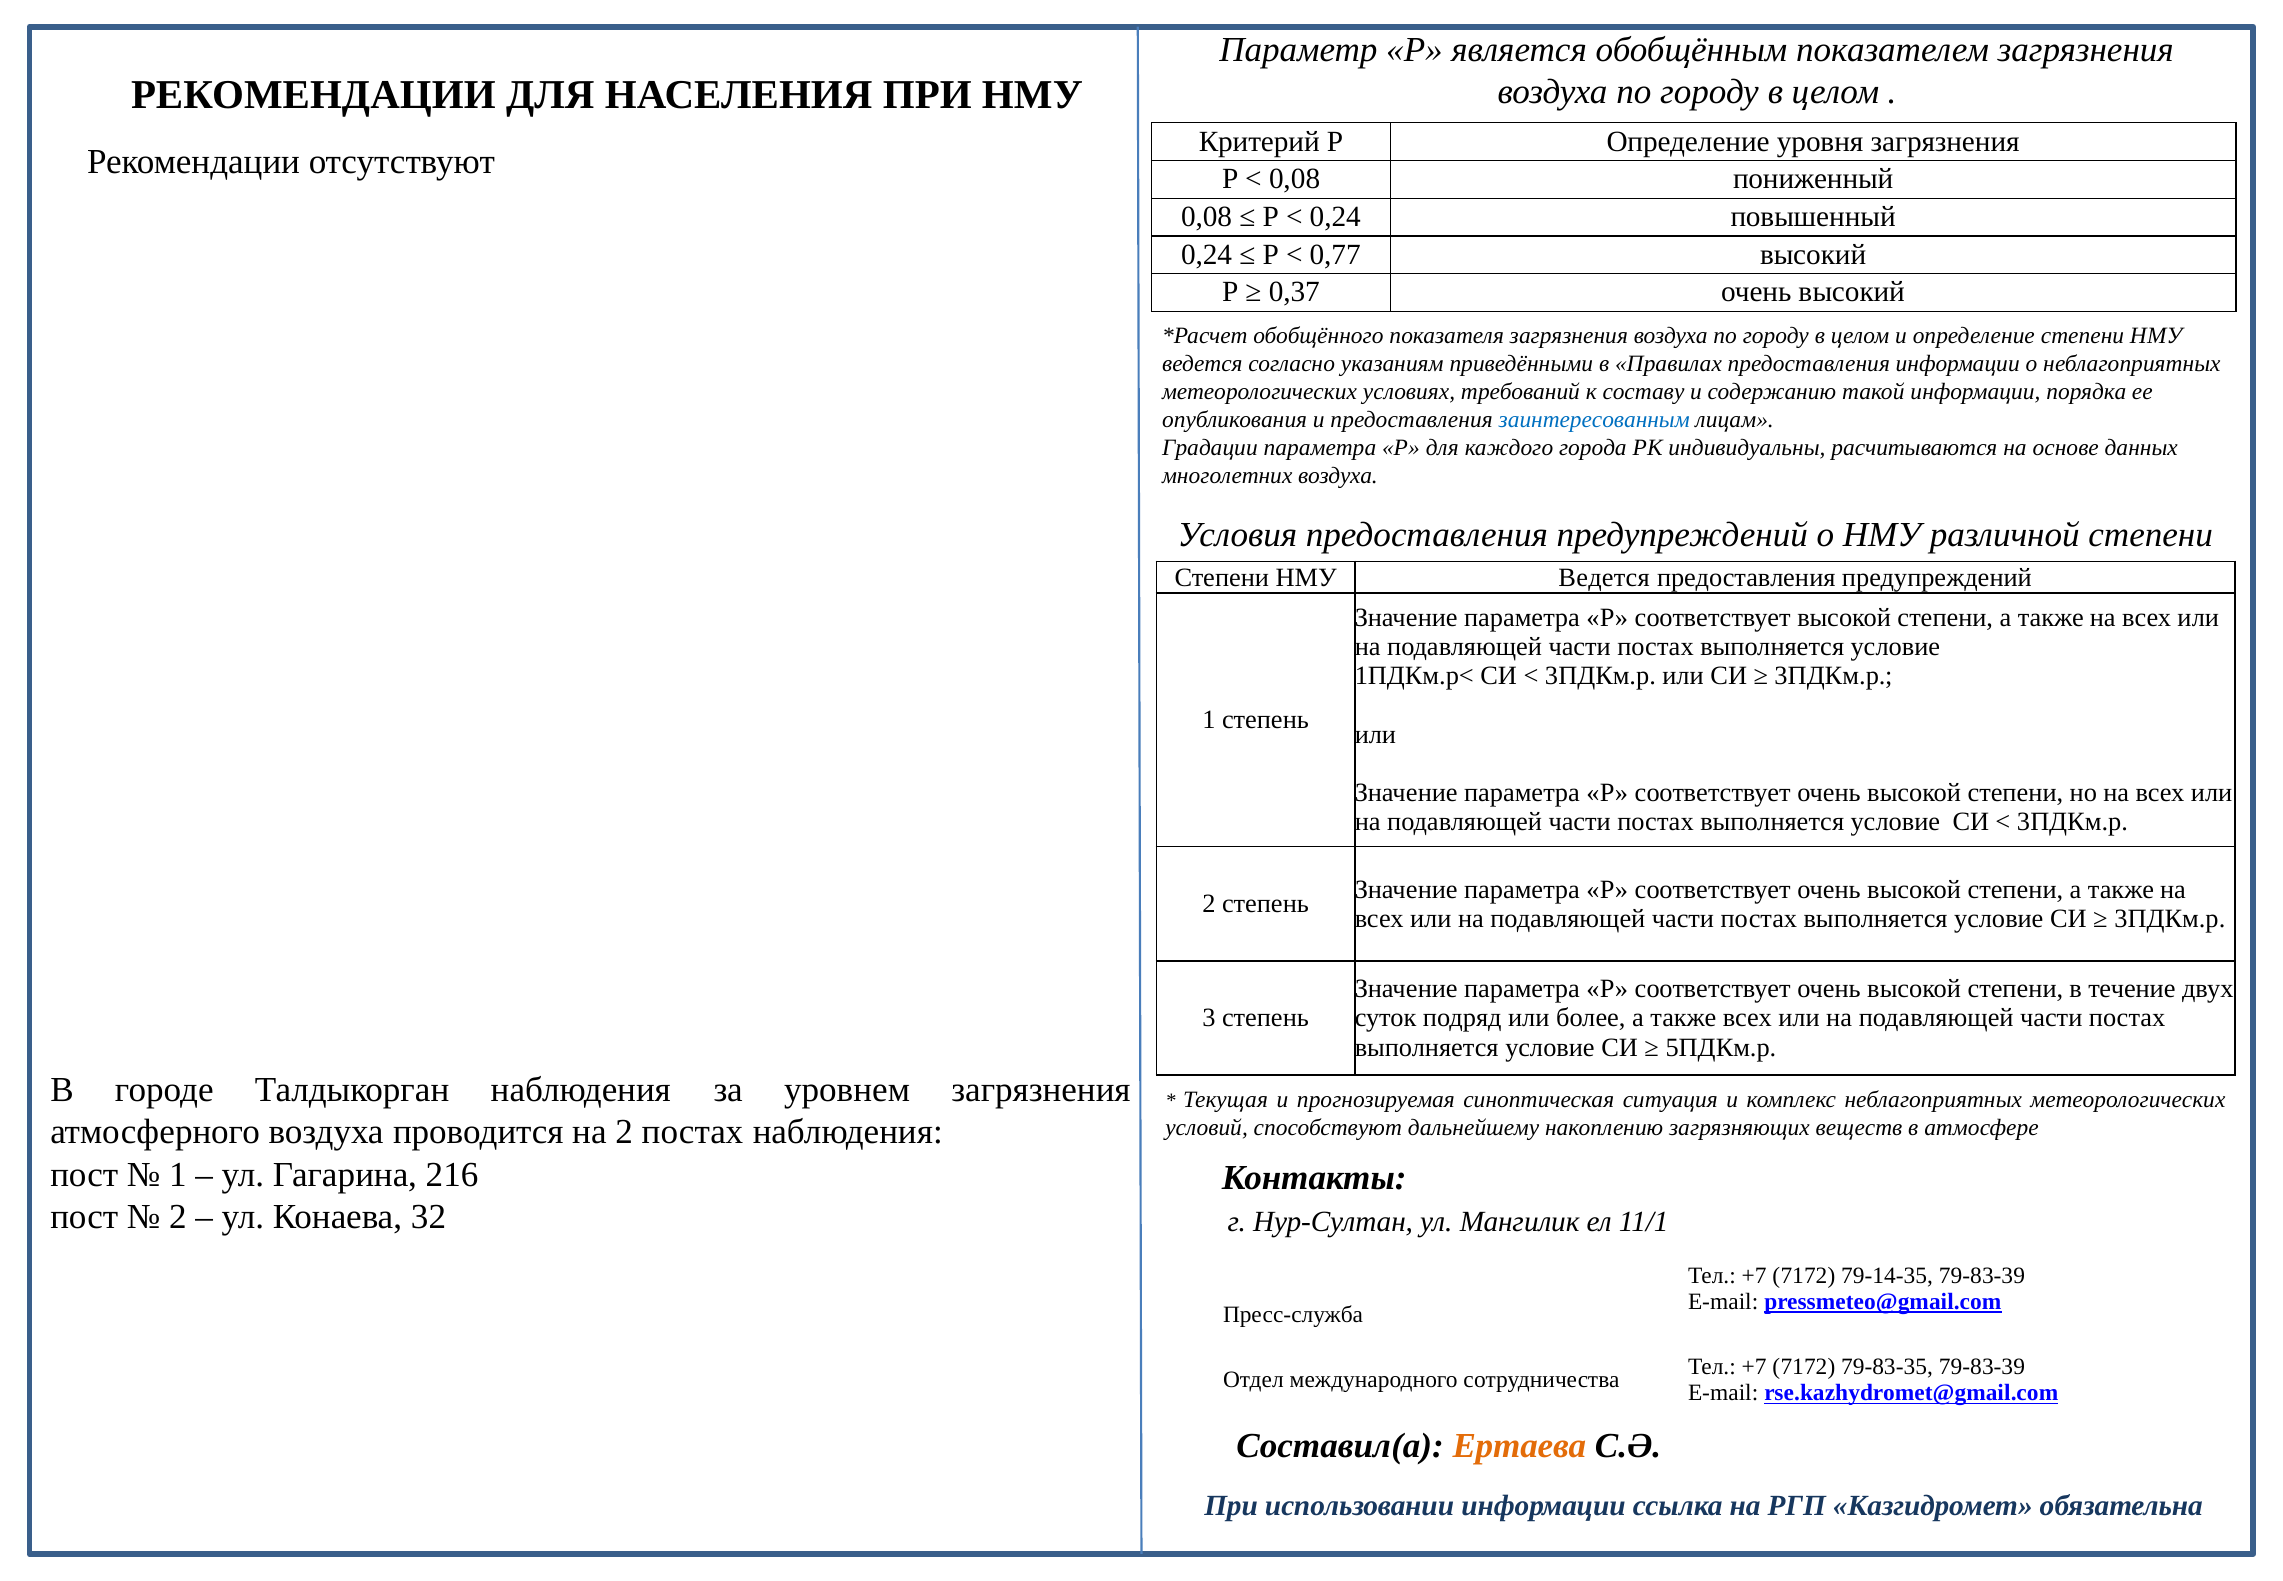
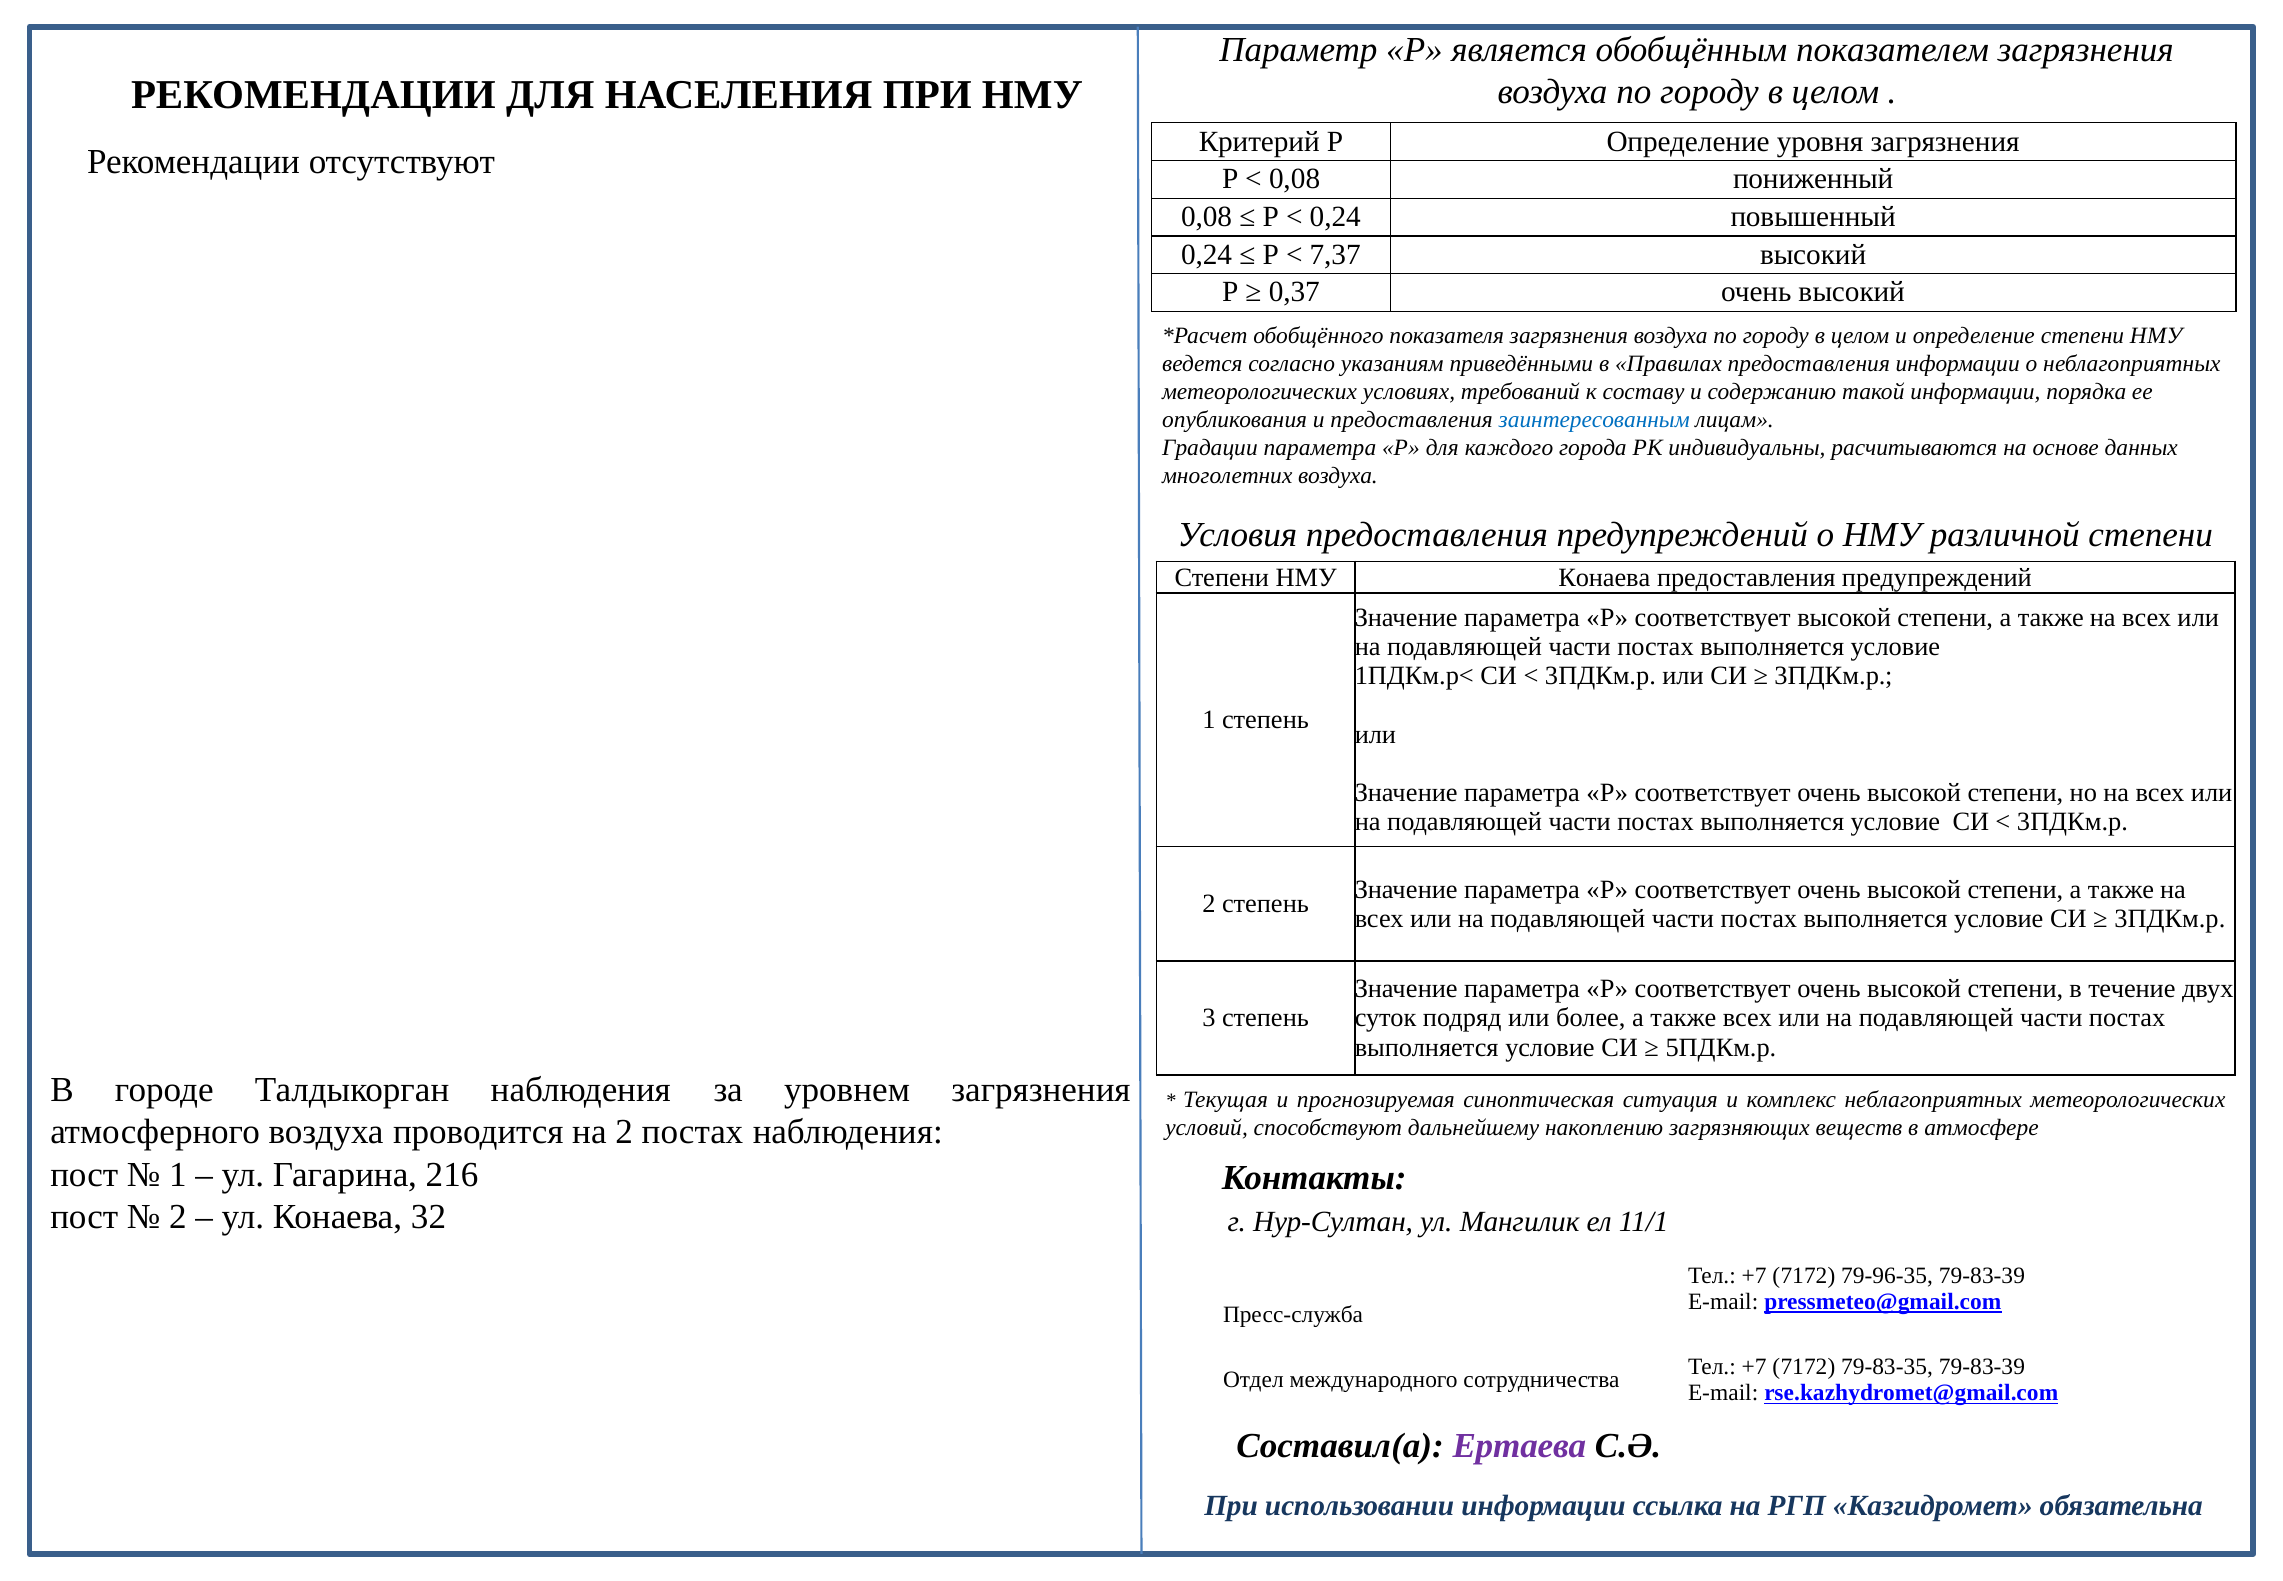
0,77: 0,77 -> 7,37
Ведется at (1604, 577): Ведется -> Конаева
79-14-35: 79-14-35 -> 79-96-35
Ертаева colour: orange -> purple
